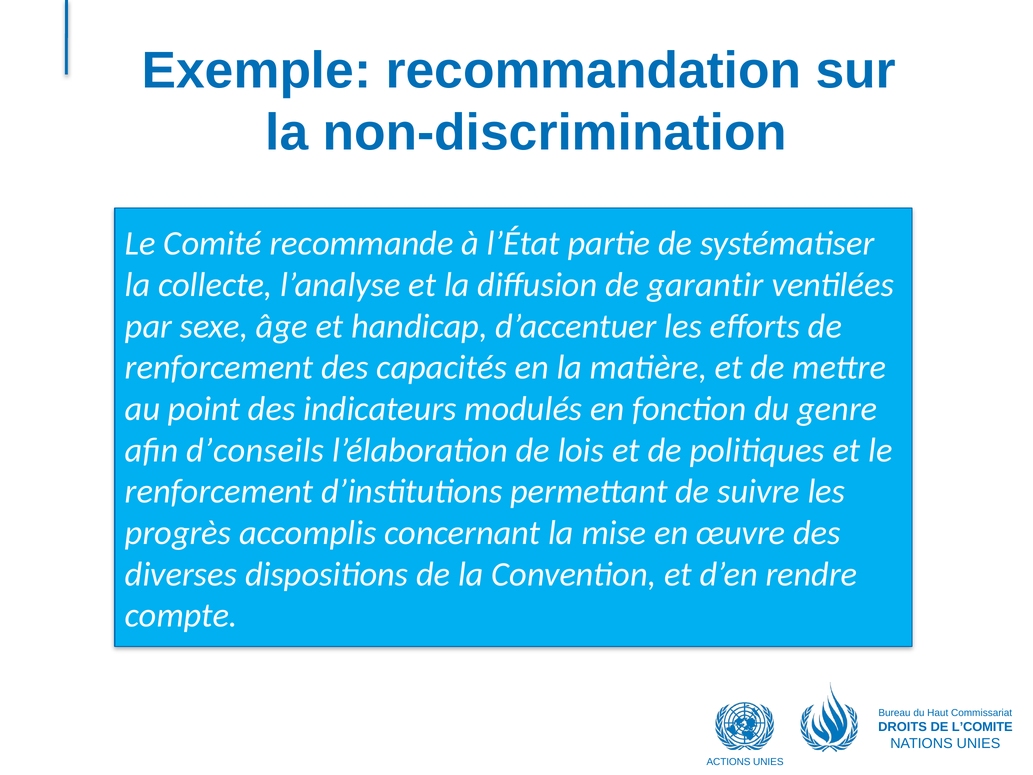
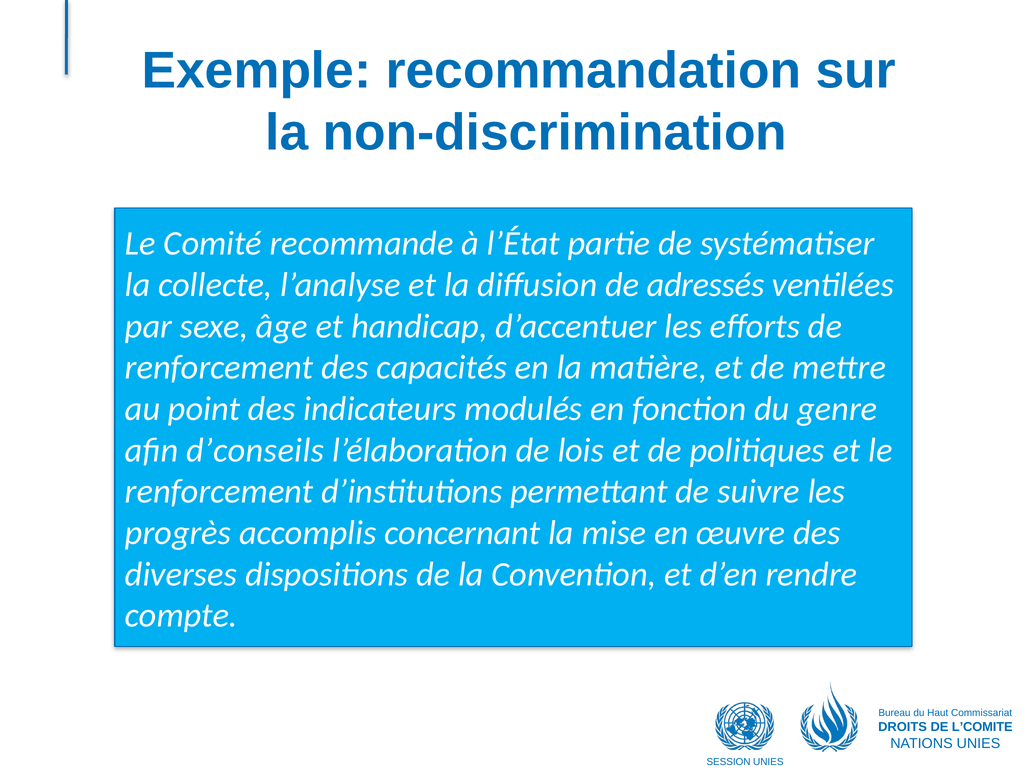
garantir: garantir -> adressés
ACTIONS: ACTIONS -> SESSION
